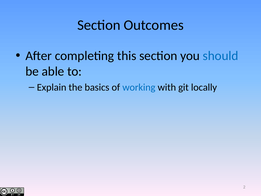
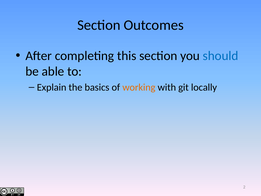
working colour: blue -> orange
